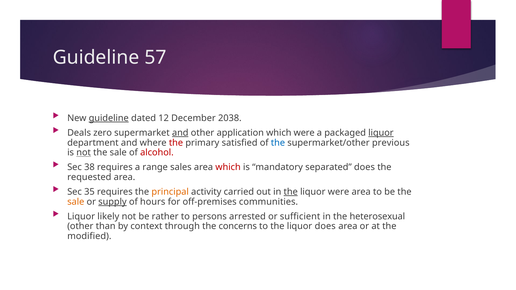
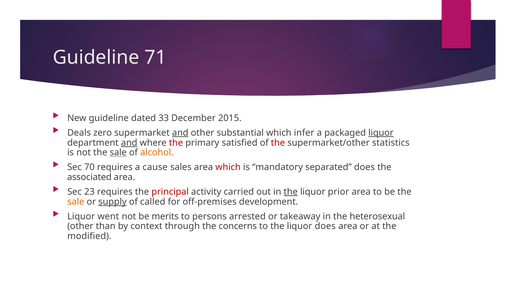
57: 57 -> 71
guideline at (109, 118) underline: present -> none
12: 12 -> 33
2038: 2038 -> 2015
application: application -> substantial
which were: were -> infer
and at (129, 143) underline: none -> present
the at (278, 143) colour: blue -> red
previous: previous -> statistics
not at (84, 153) underline: present -> none
sale at (118, 153) underline: none -> present
alcohol colour: red -> orange
38: 38 -> 70
range: range -> cause
requested: requested -> associated
35: 35 -> 23
principal colour: orange -> red
liquor were: were -> prior
hours: hours -> called
communities: communities -> development
likely: likely -> went
rather: rather -> merits
sufficient: sufficient -> takeaway
